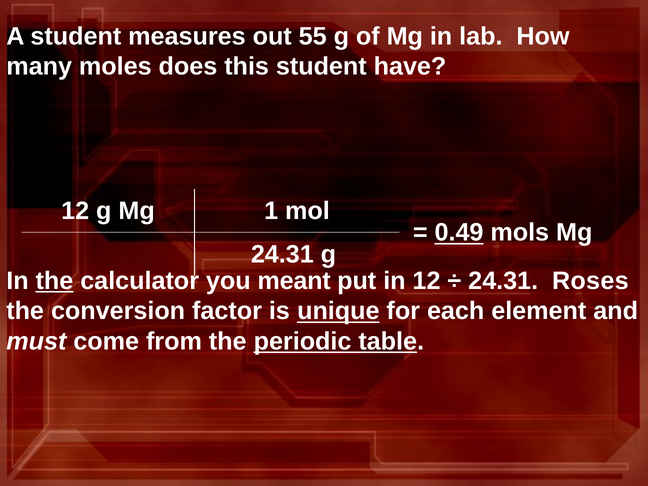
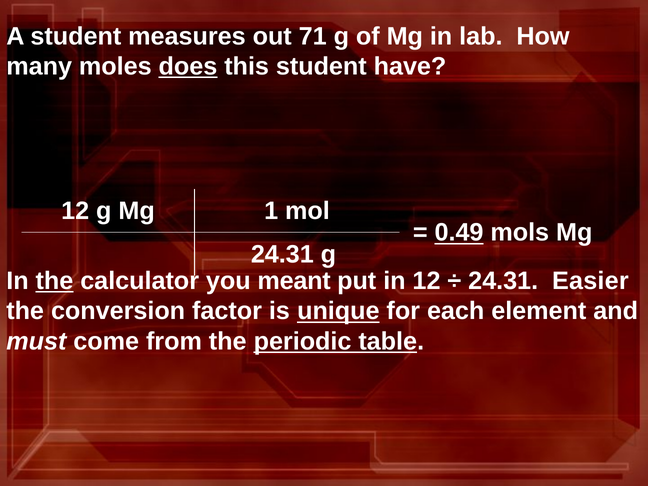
55: 55 -> 71
does underline: none -> present
Roses: Roses -> Easier
